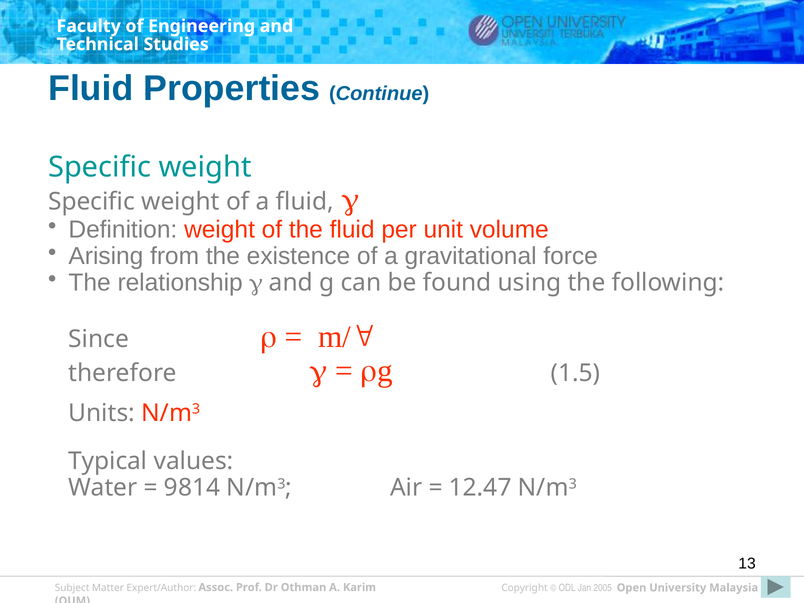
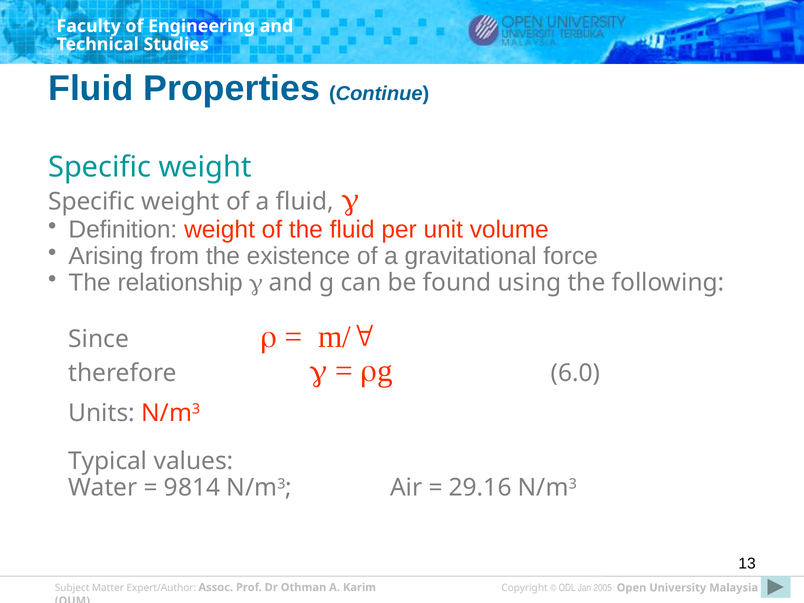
1.5: 1.5 -> 6.0
12.47: 12.47 -> 29.16
